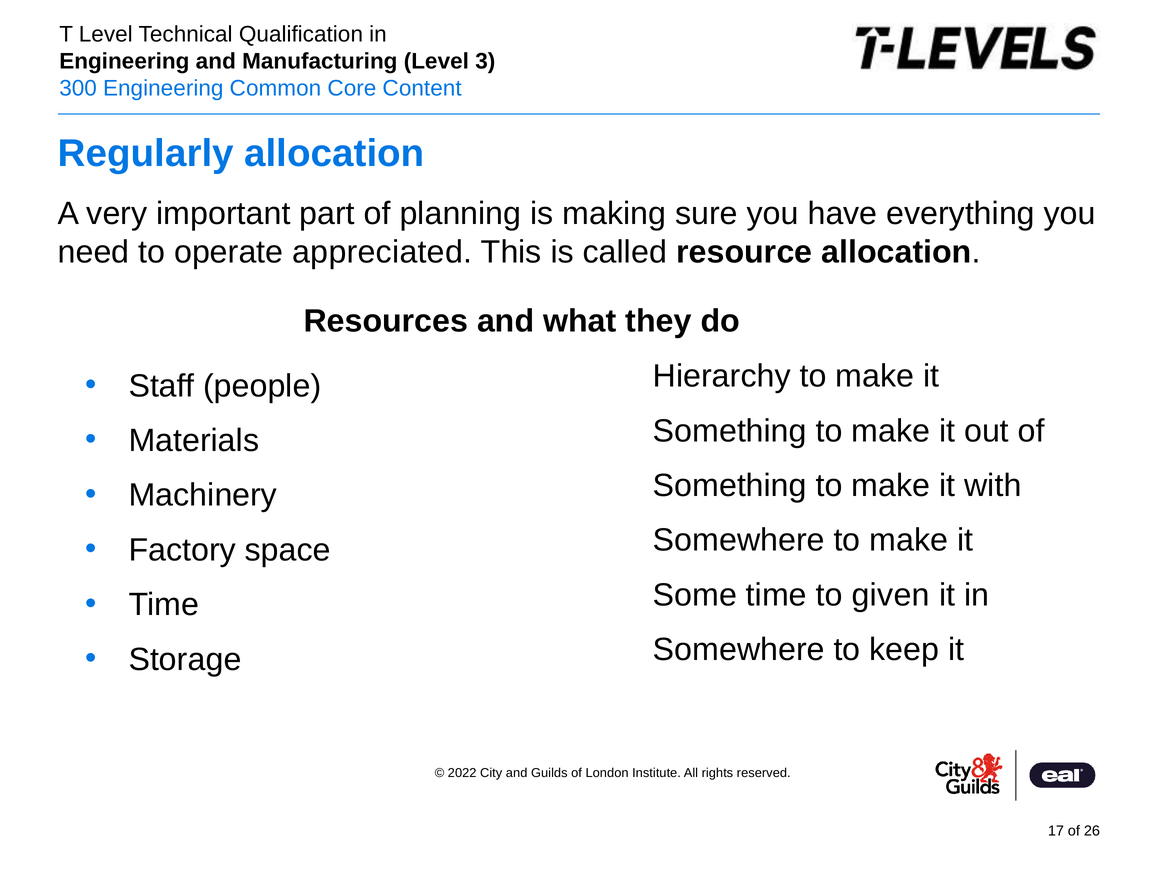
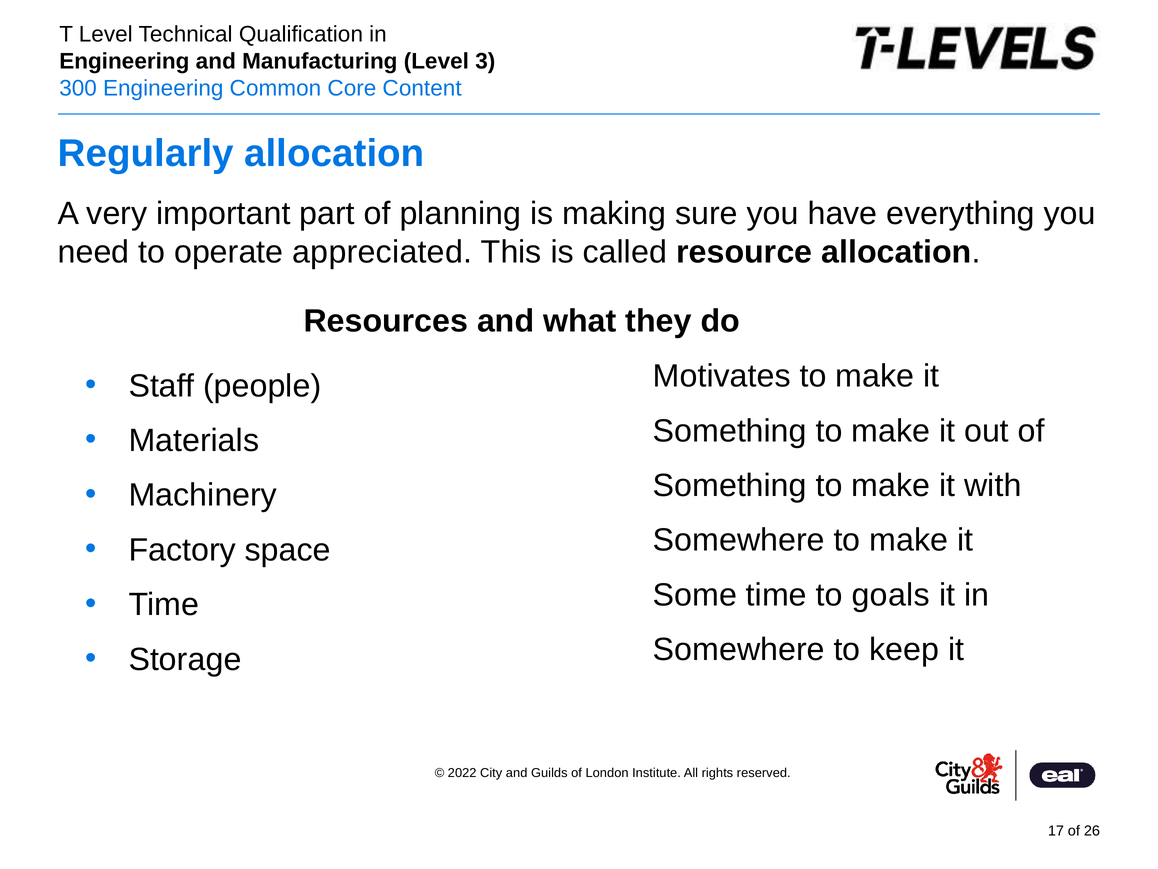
Hierarchy: Hierarchy -> Motivates
given: given -> goals
